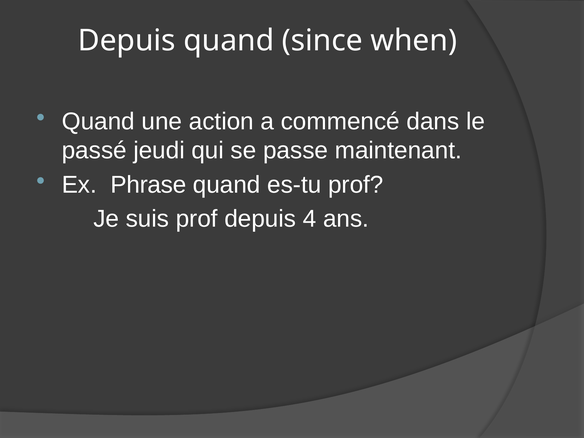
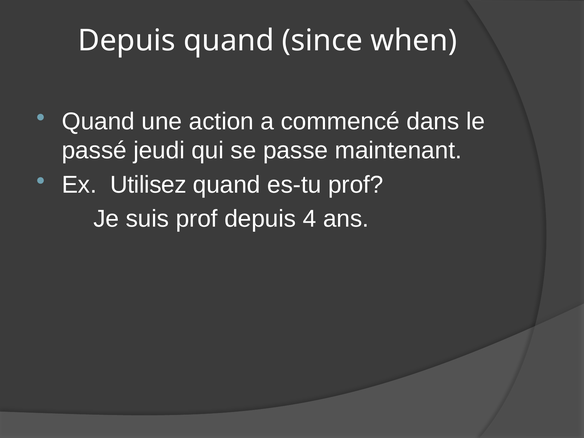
Phrase: Phrase -> Utilisez
